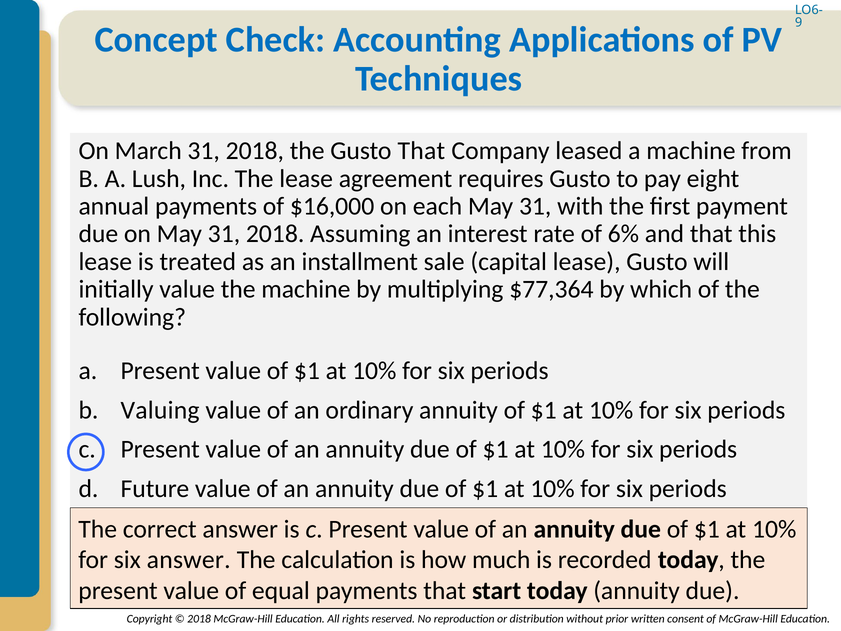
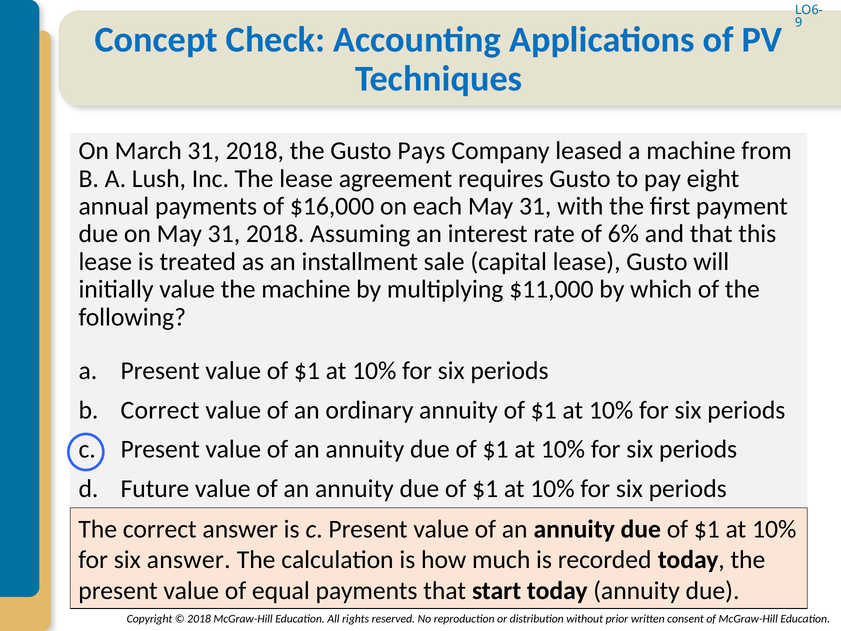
Gusto That: That -> Pays
$77,364: $77,364 -> $11,000
b Valuing: Valuing -> Correct
